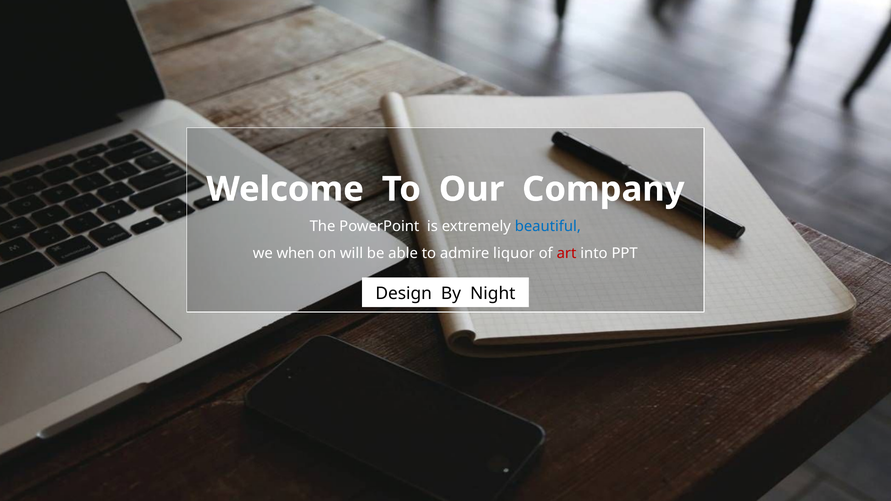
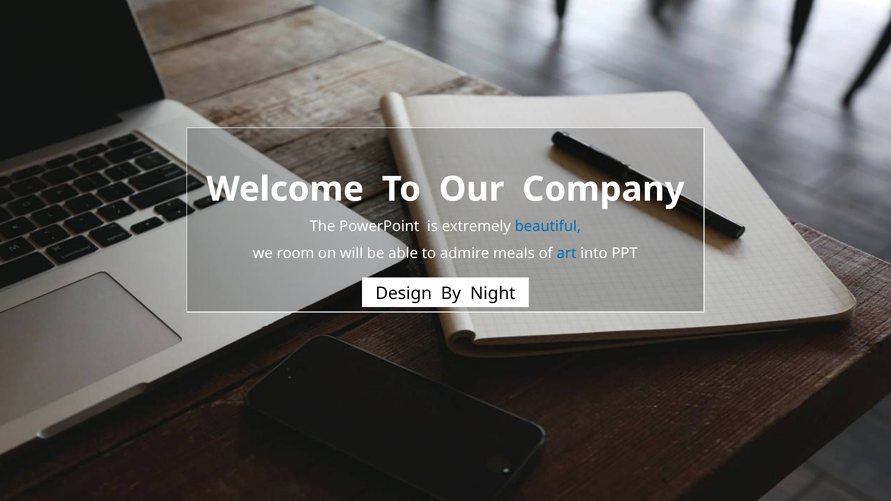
when: when -> room
liquor: liquor -> meals
art colour: red -> blue
